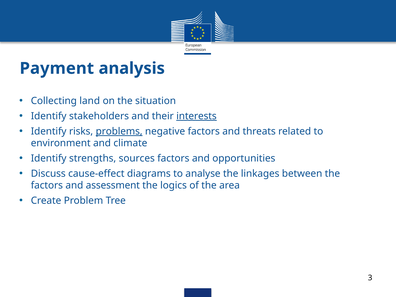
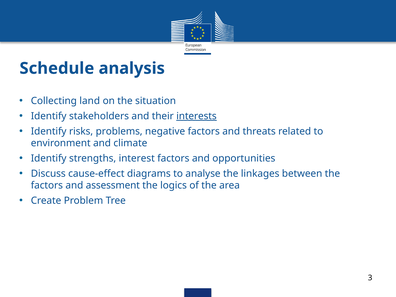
Payment: Payment -> Schedule
problems underline: present -> none
sources: sources -> interest
